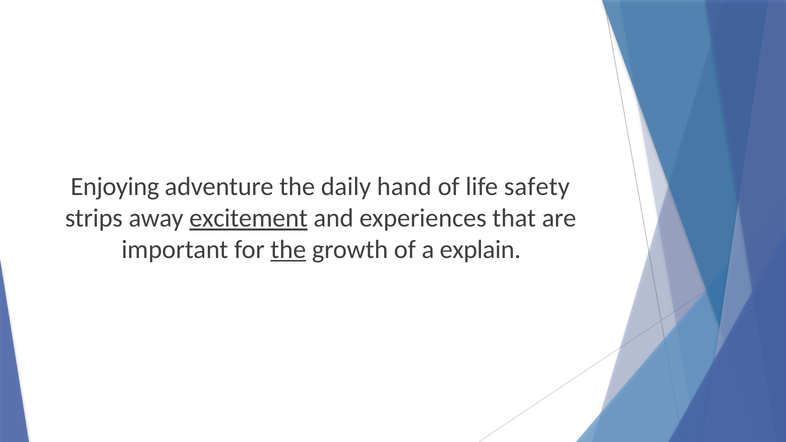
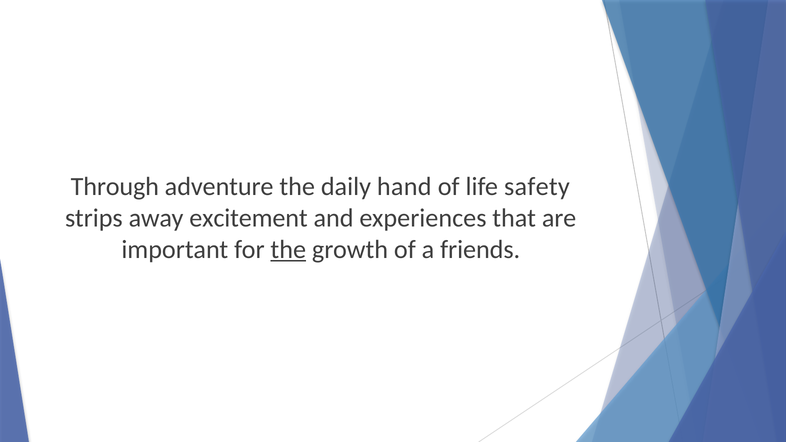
Enjoying: Enjoying -> Through
excitement underline: present -> none
explain: explain -> friends
